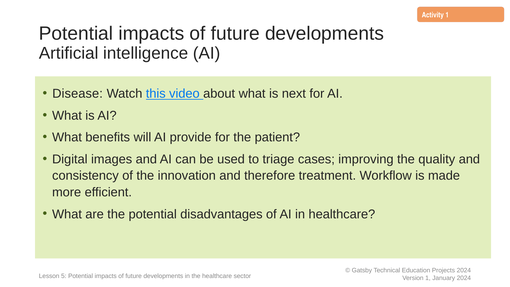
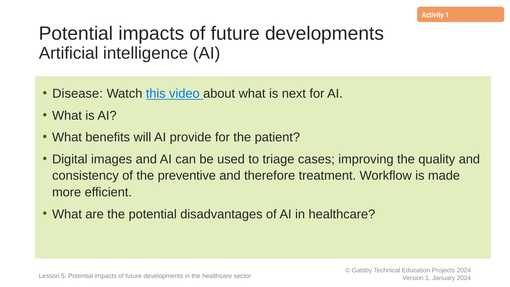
innovation: innovation -> preventive
